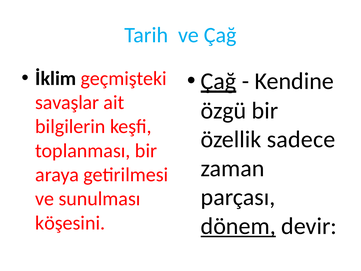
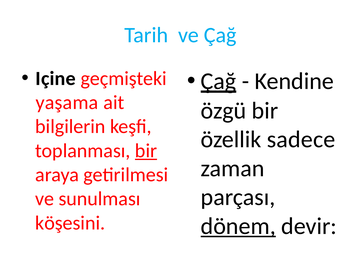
İklim: İklim -> Içine
savaşlar: savaşlar -> yaşama
bir at (146, 151) underline: none -> present
